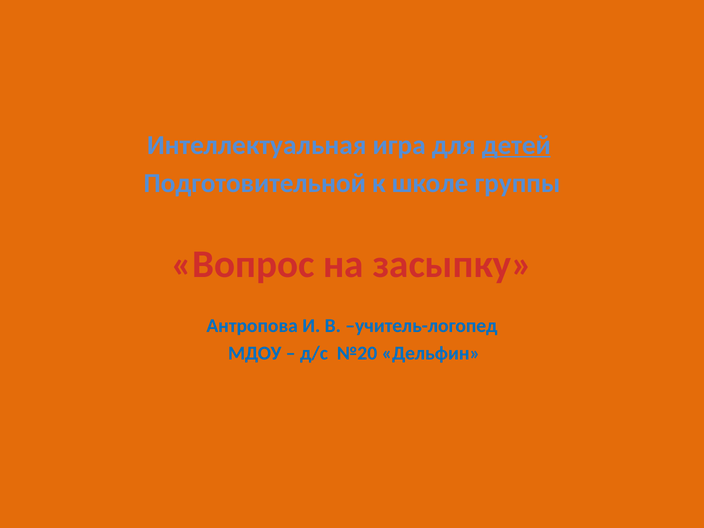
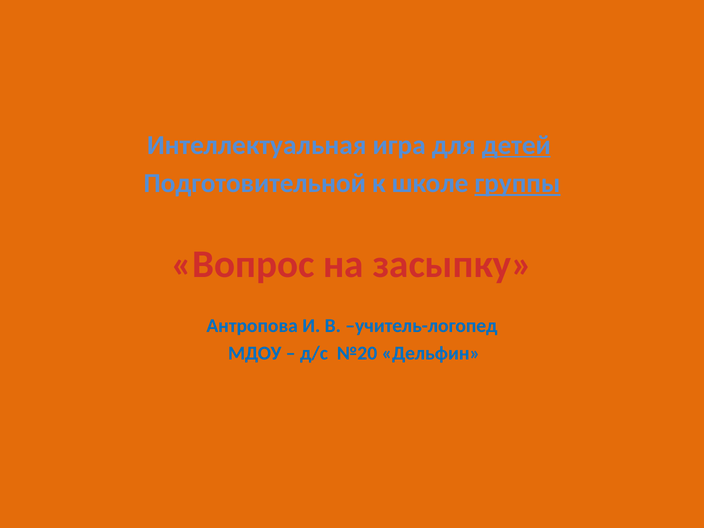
группы underline: none -> present
